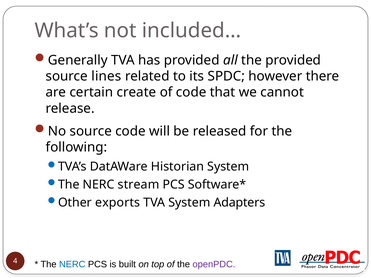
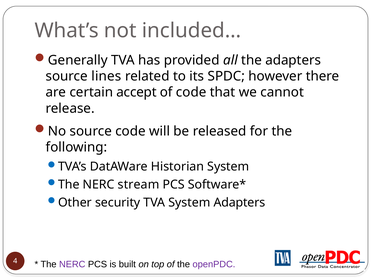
the provided: provided -> adapters
create: create -> accept
exports: exports -> security
NERC at (72, 265) colour: blue -> purple
